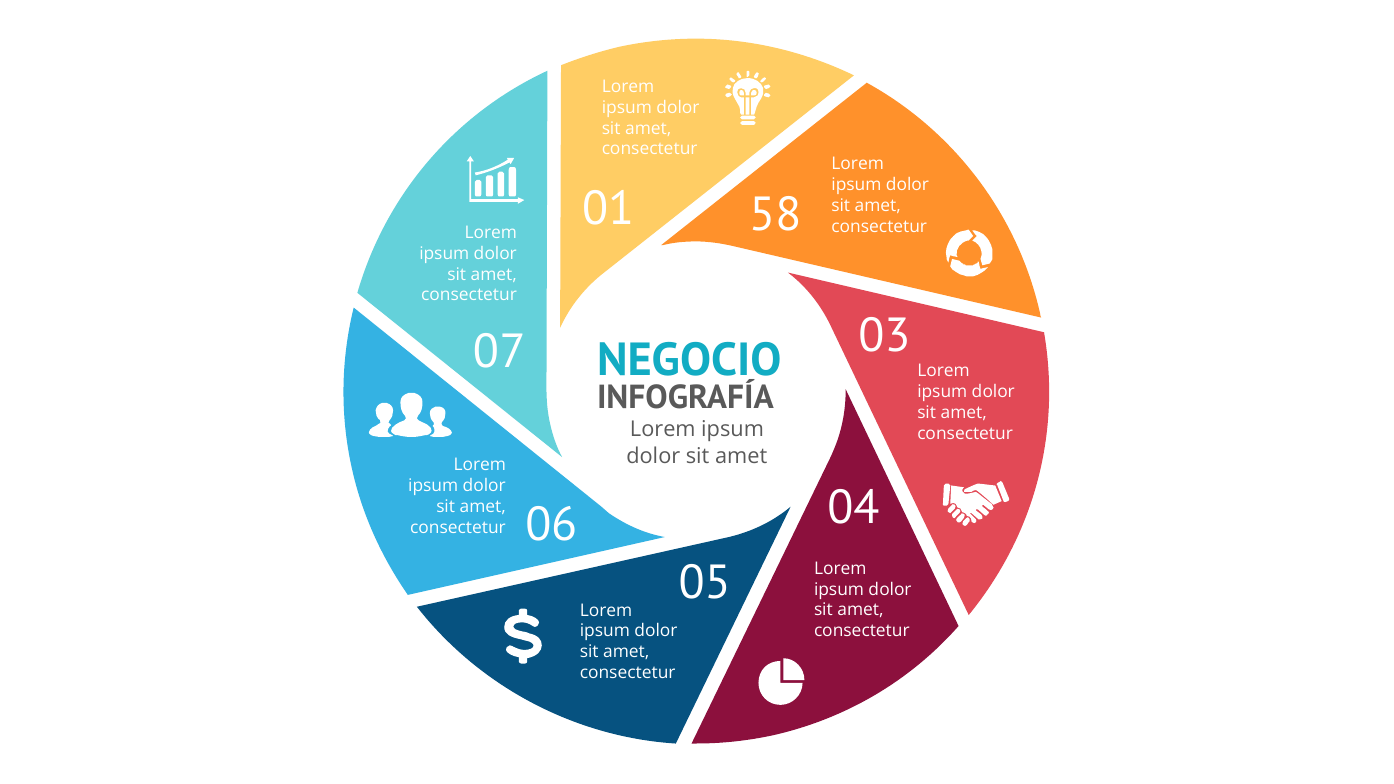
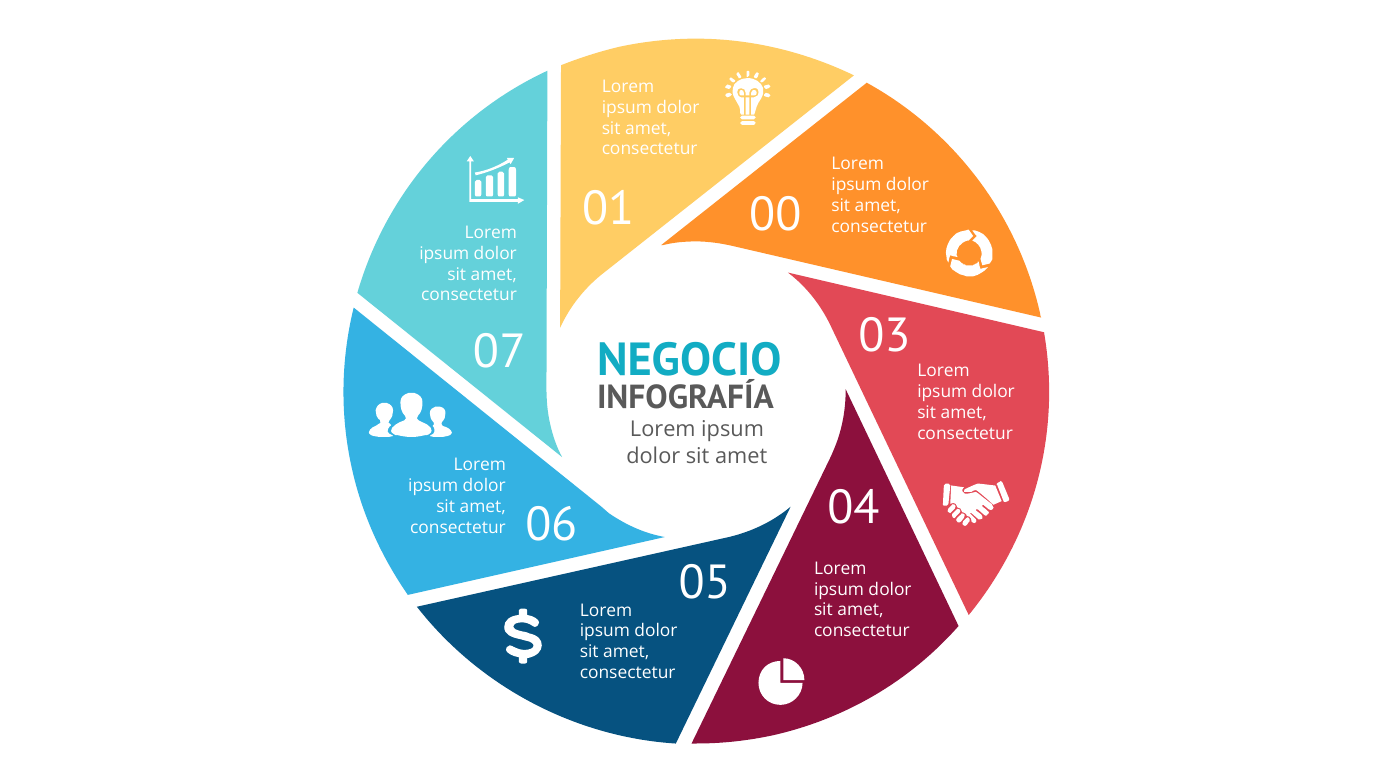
58: 58 -> 00
